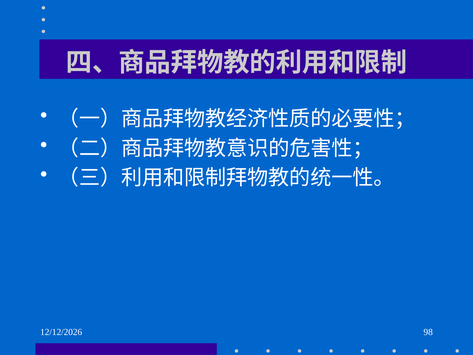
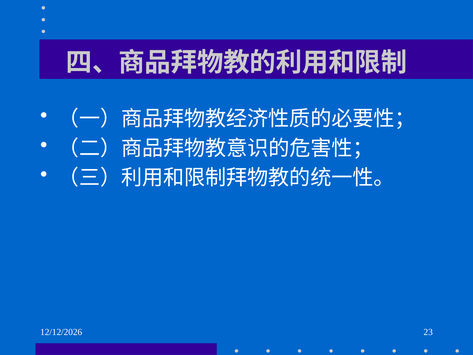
98: 98 -> 23
